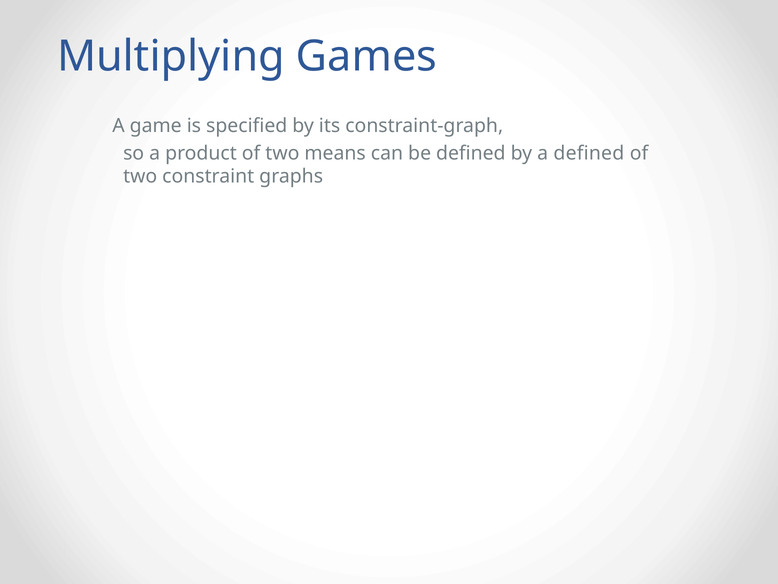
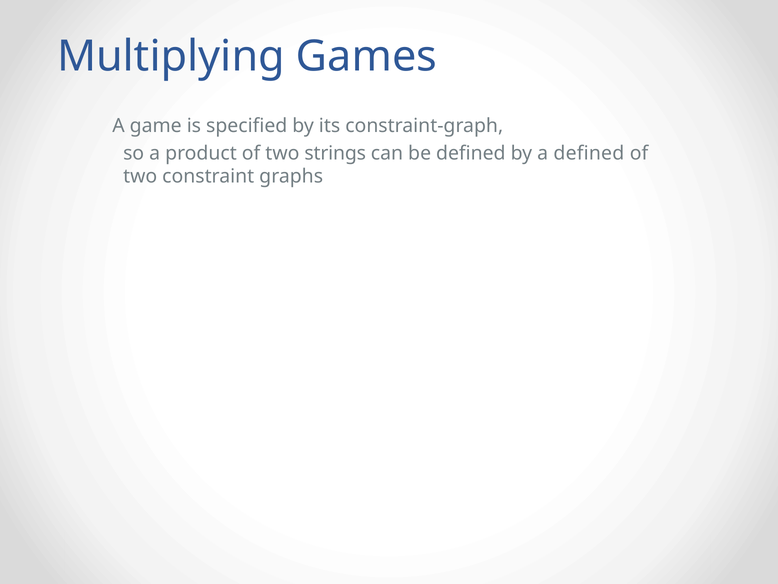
means: means -> strings
